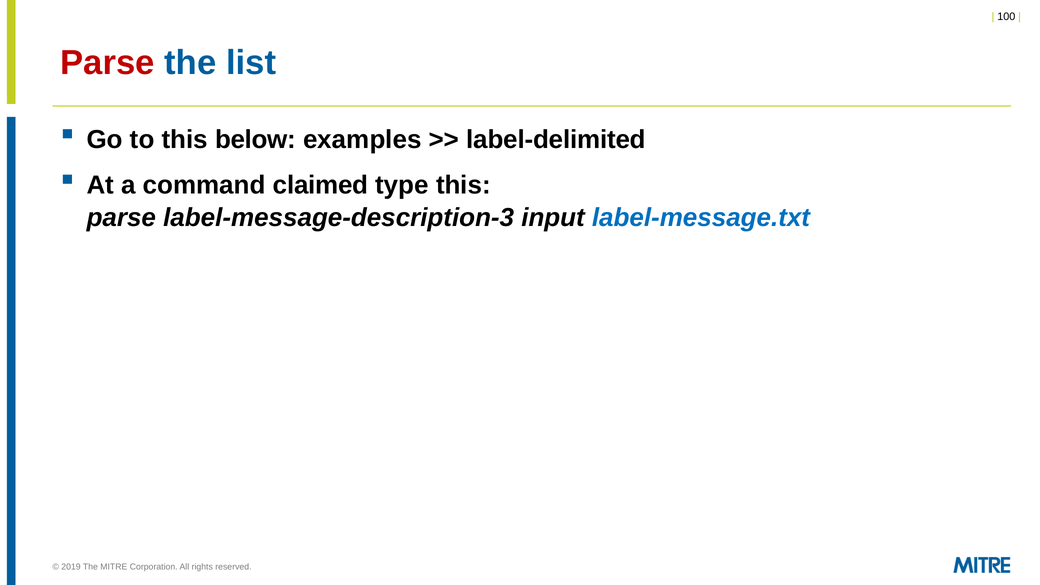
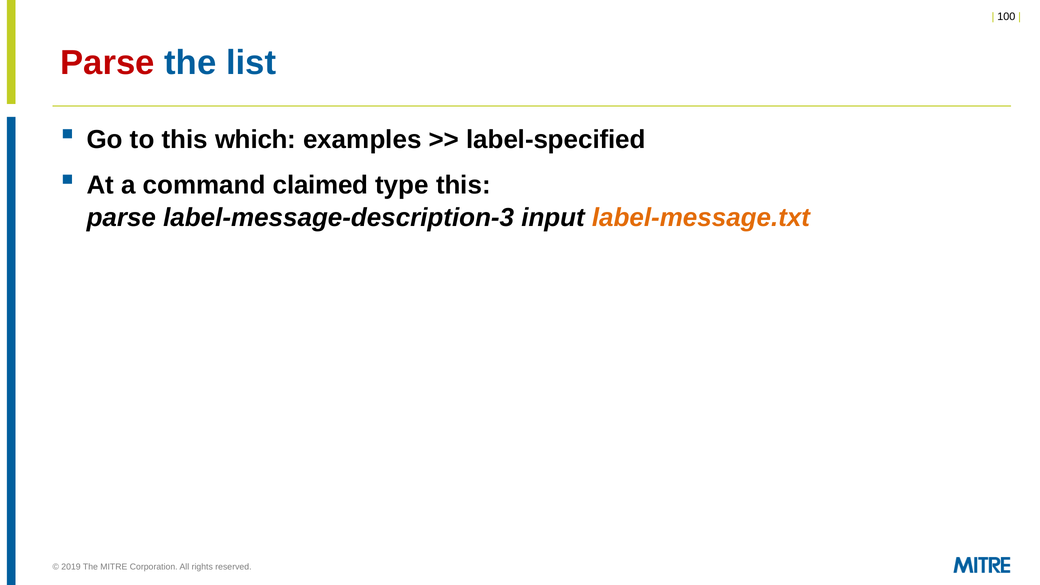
below: below -> which
label-delimited: label-delimited -> label-specified
label-message.txt colour: blue -> orange
